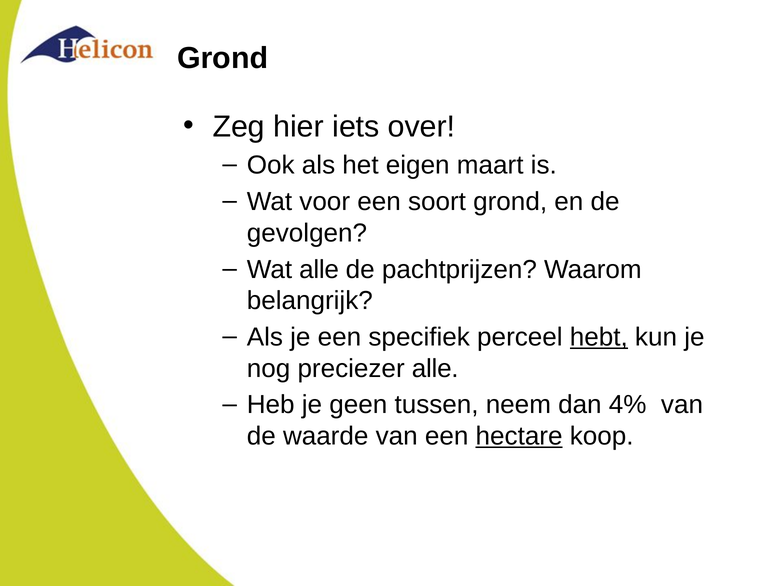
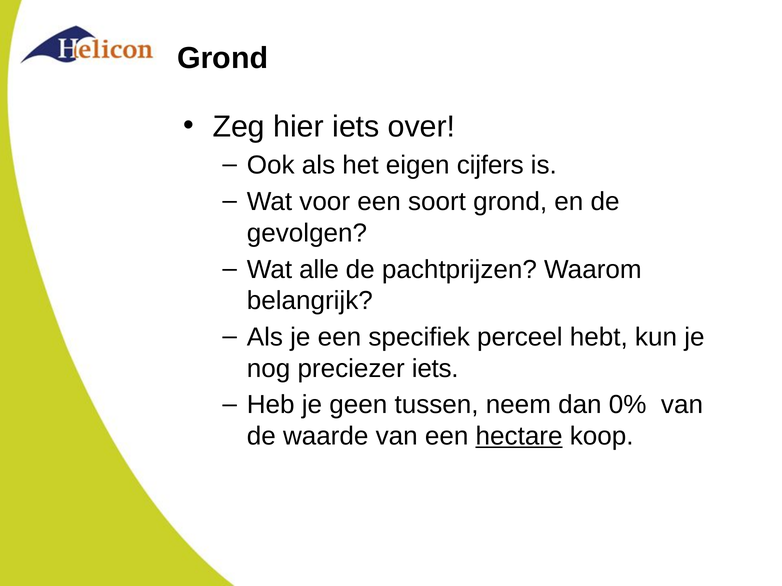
maart: maart -> cijfers
hebt underline: present -> none
preciezer alle: alle -> iets
4%: 4% -> 0%
